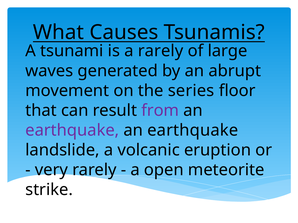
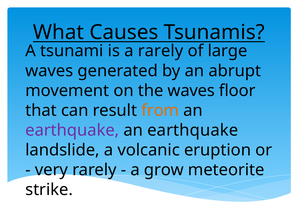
the series: series -> waves
from colour: purple -> orange
open: open -> grow
